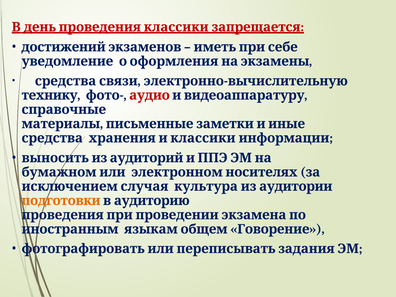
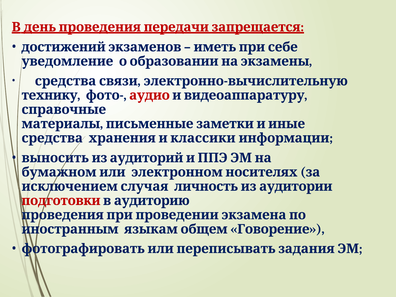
классики at (176, 27): классики -> передачи
оформления: оформления -> образовании
культура: культура -> личность
подготовки colour: orange -> red
